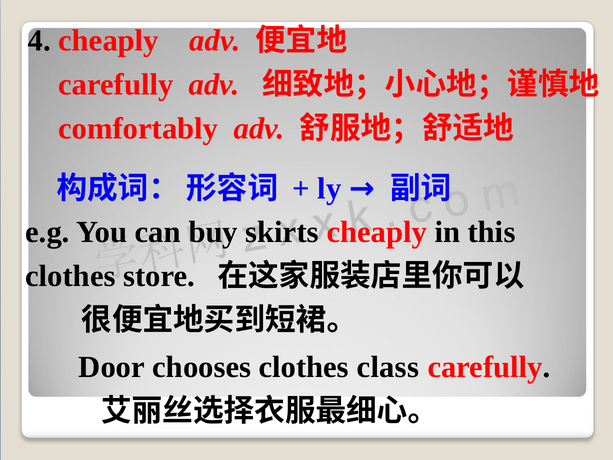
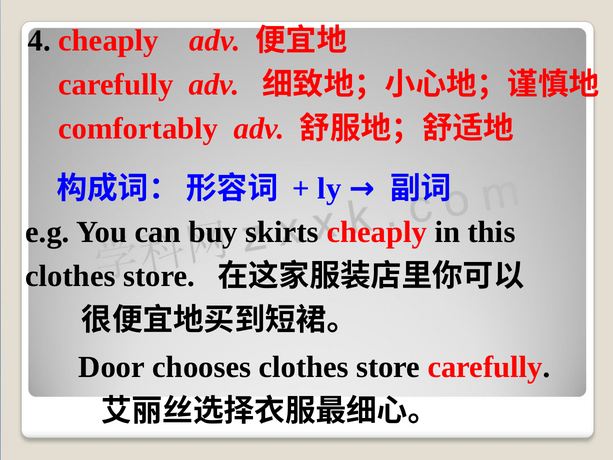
chooses clothes class: class -> store
